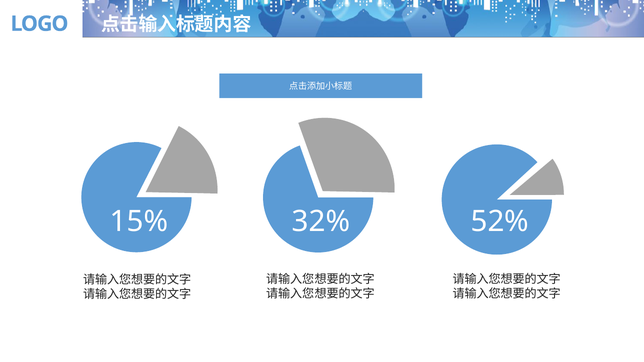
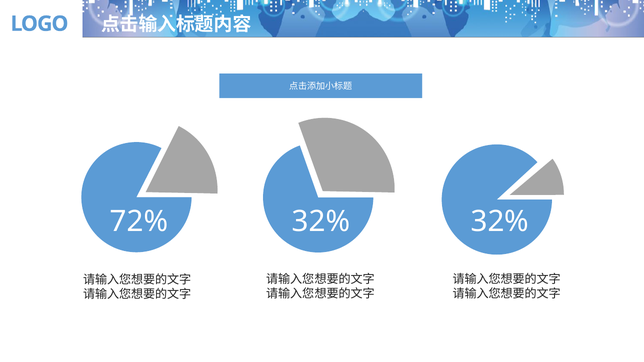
15%: 15% -> 72%
32% 52%: 52% -> 32%
